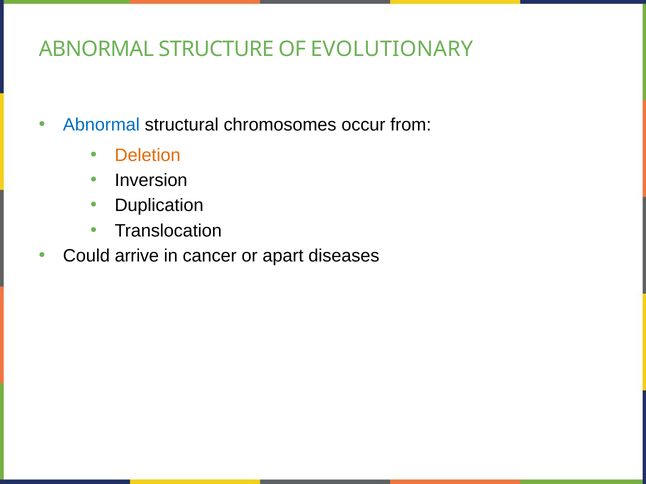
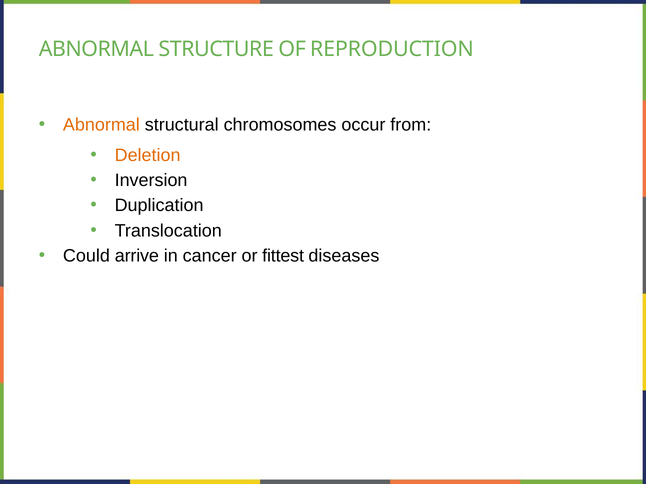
EVOLUTIONARY: EVOLUTIONARY -> REPRODUCTION
Abnormal at (101, 125) colour: blue -> orange
apart: apart -> fittest
